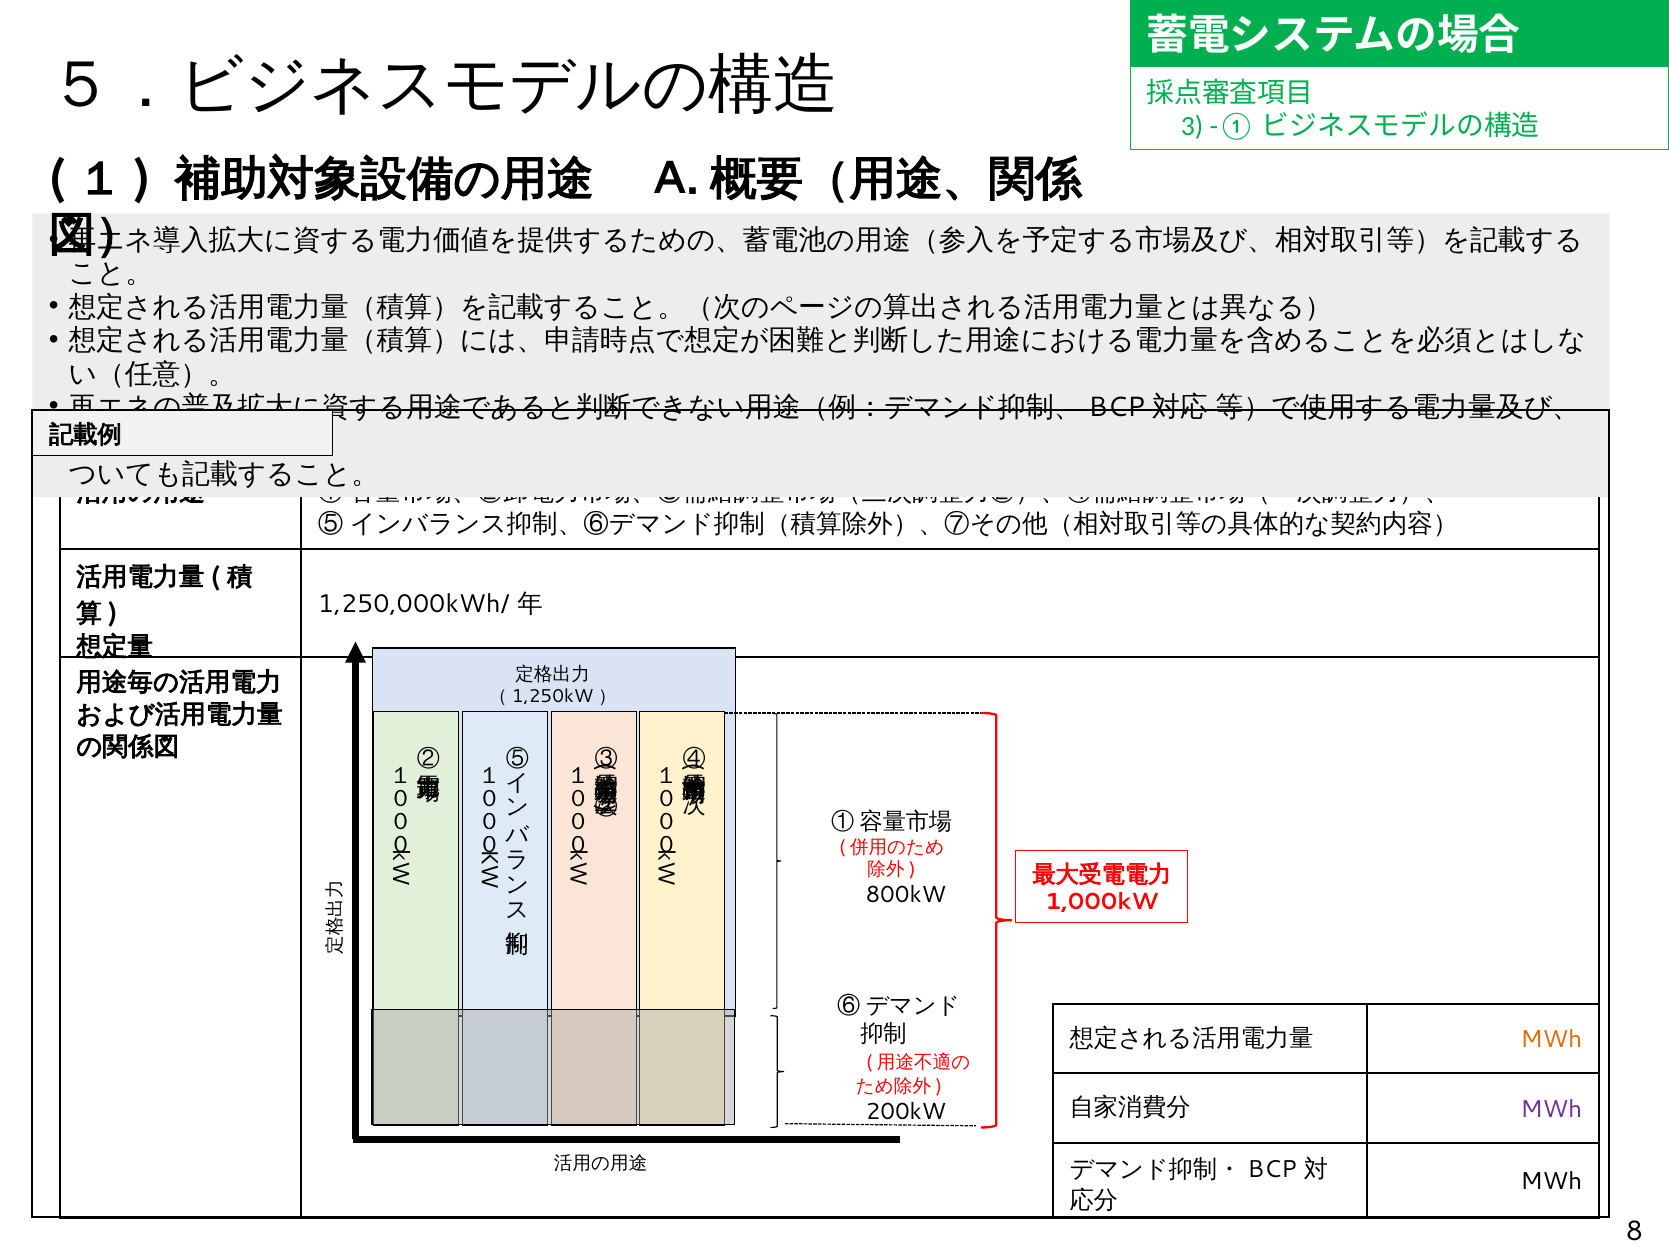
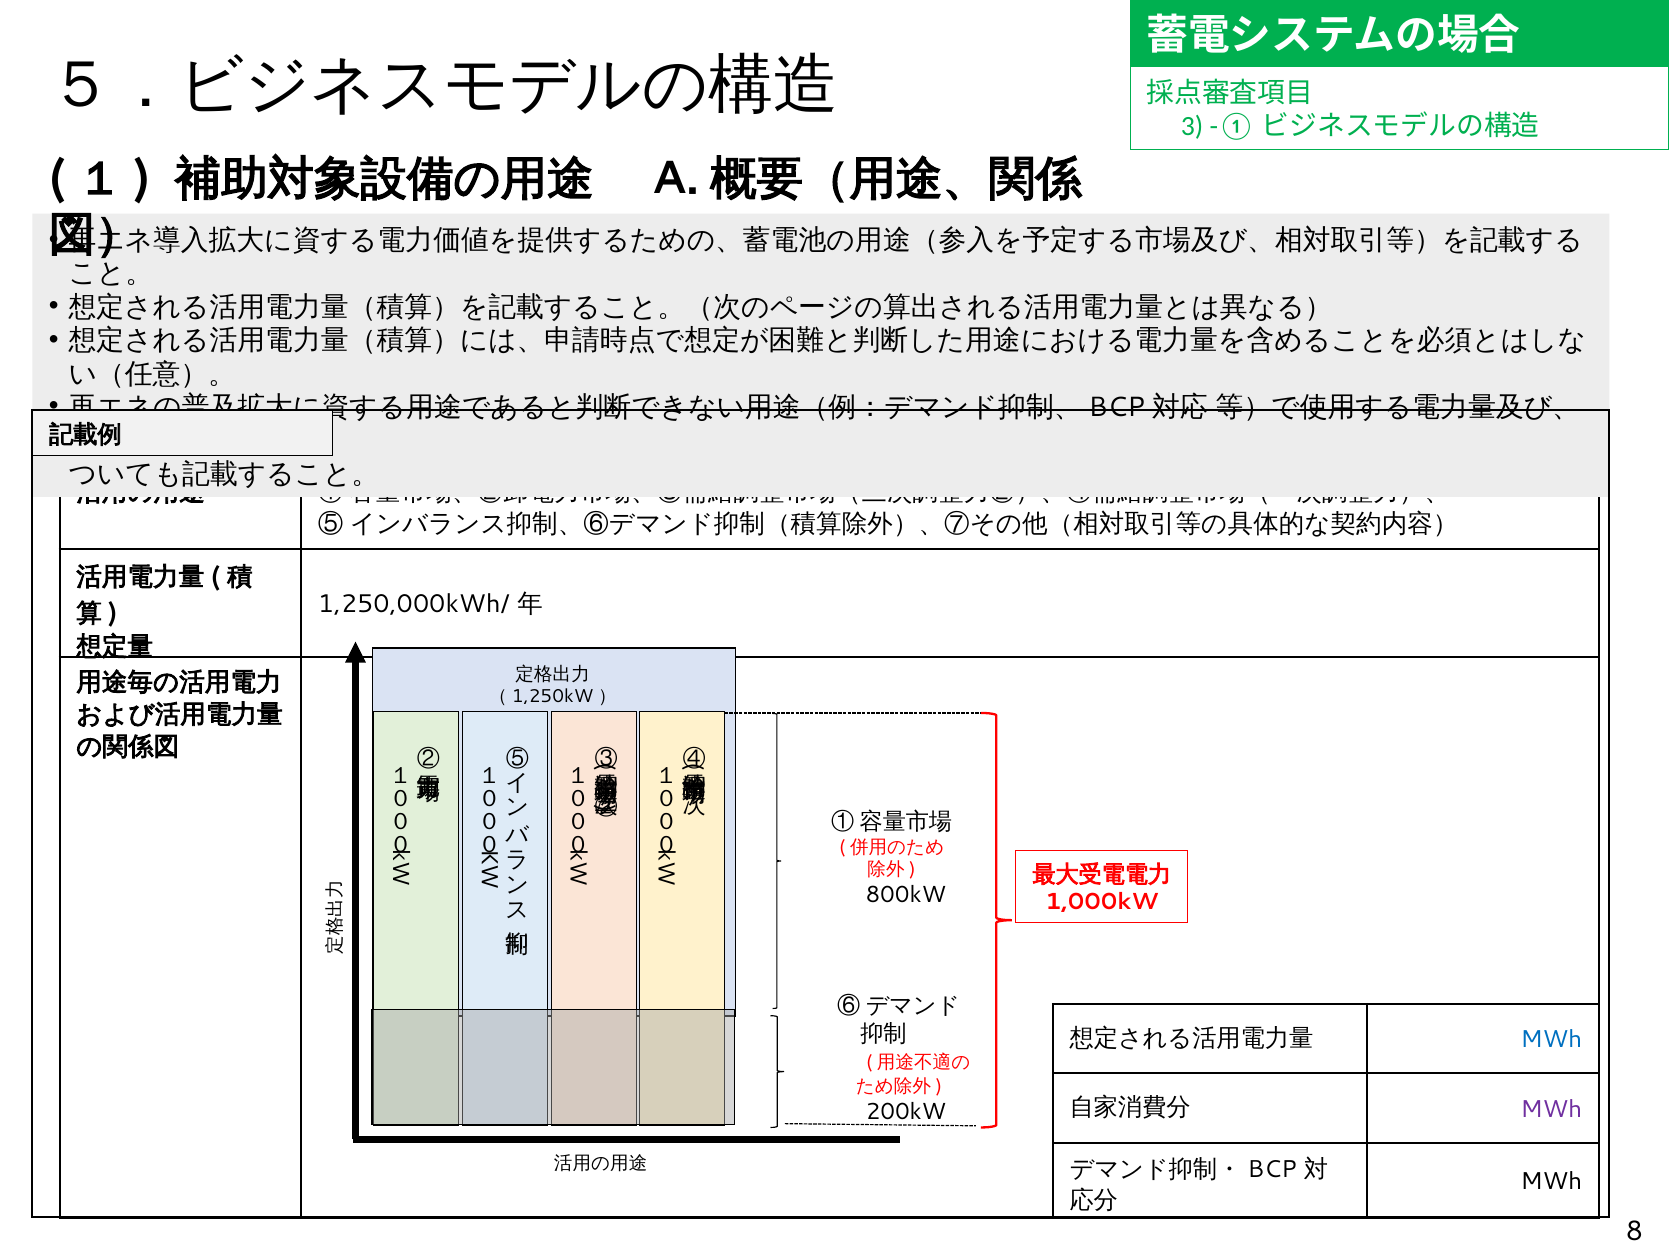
MWh at (1551, 1040) colour: orange -> blue
